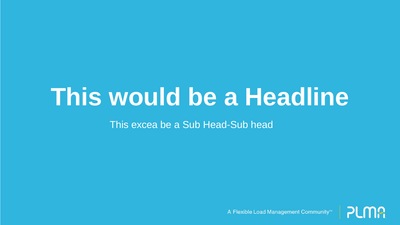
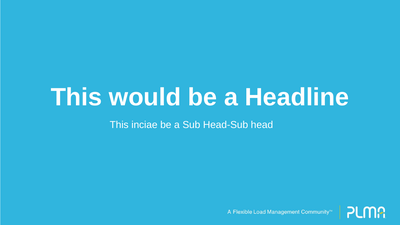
excea: excea -> inciae
